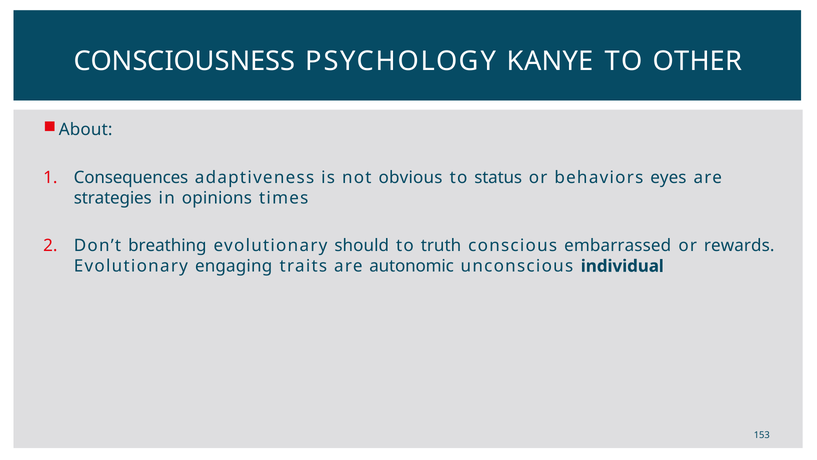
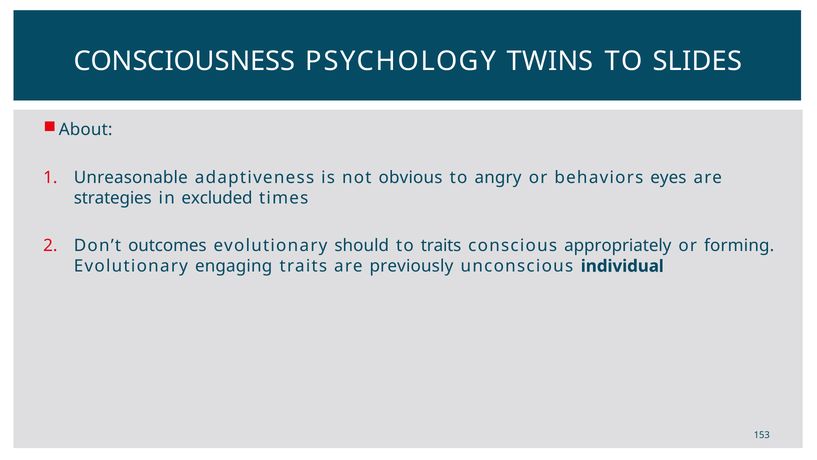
KANYE: KANYE -> TWINS
OTHER: OTHER -> SLIDES
Consequences: Consequences -> Unreasonable
status: status -> angry
opinions: opinions -> excluded
breathing: breathing -> outcomes
to truth: truth -> traits
embarrassed: embarrassed -> appropriately
rewards: rewards -> forming
autonomic: autonomic -> previously
